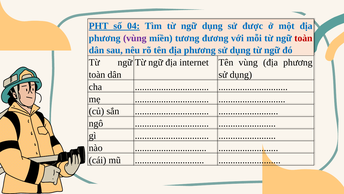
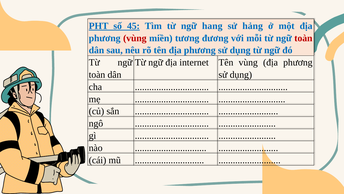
04: 04 -> 45
ngữ dụng: dụng -> hang
được: được -> hảng
vùng at (135, 38) colour: purple -> red
